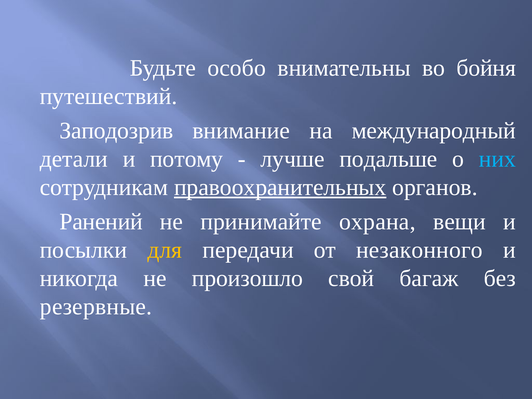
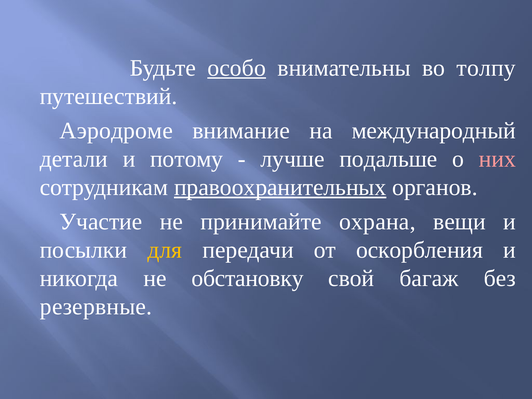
особо underline: none -> present
бойня: бойня -> толпу
Заподозрив: Заподозрив -> Аэродроме
них colour: light blue -> pink
Ранений: Ранений -> Участие
незаконного: незаконного -> оскорбления
произошло: произошло -> обстановку
